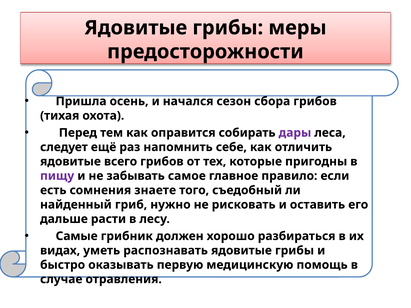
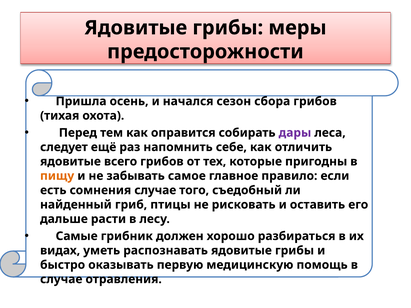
пищу colour: purple -> orange
сомнения знаете: знаете -> случае
нужно: нужно -> птицы
